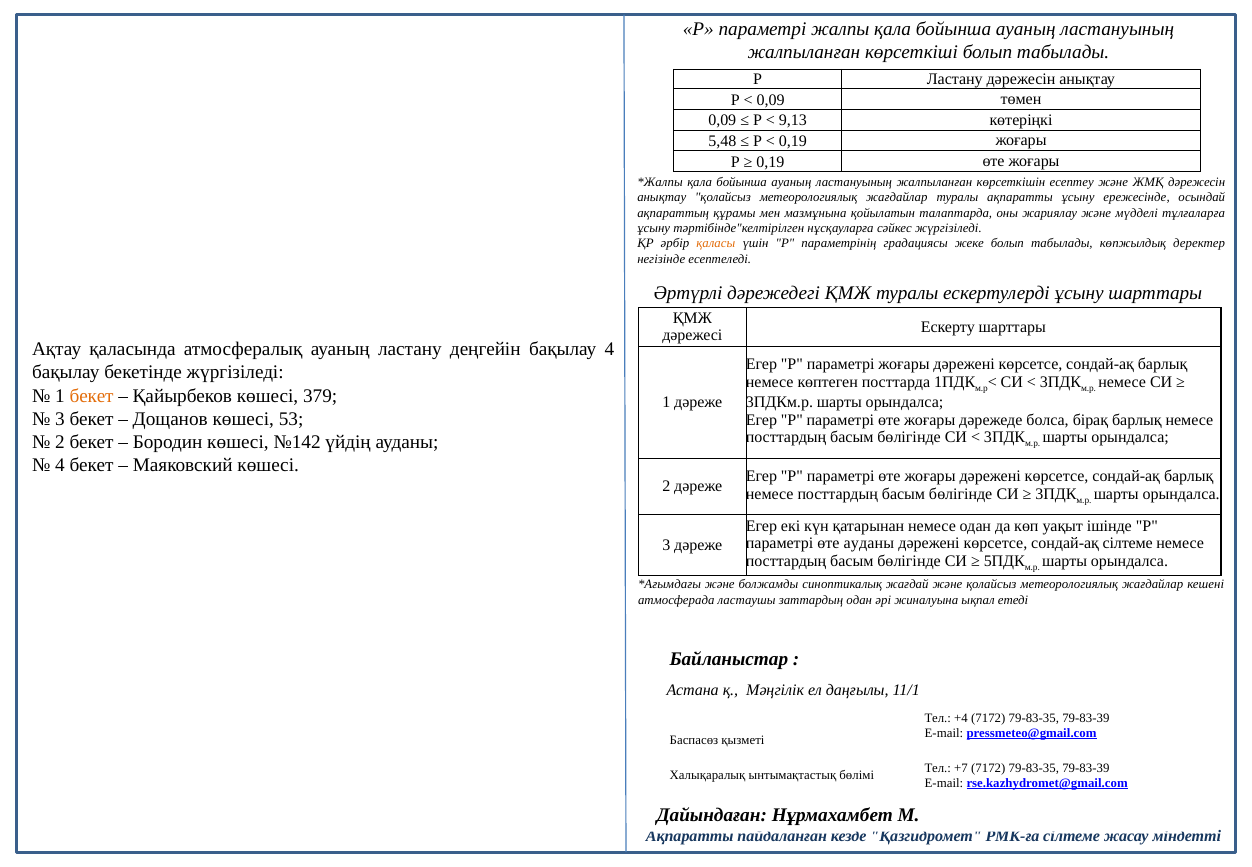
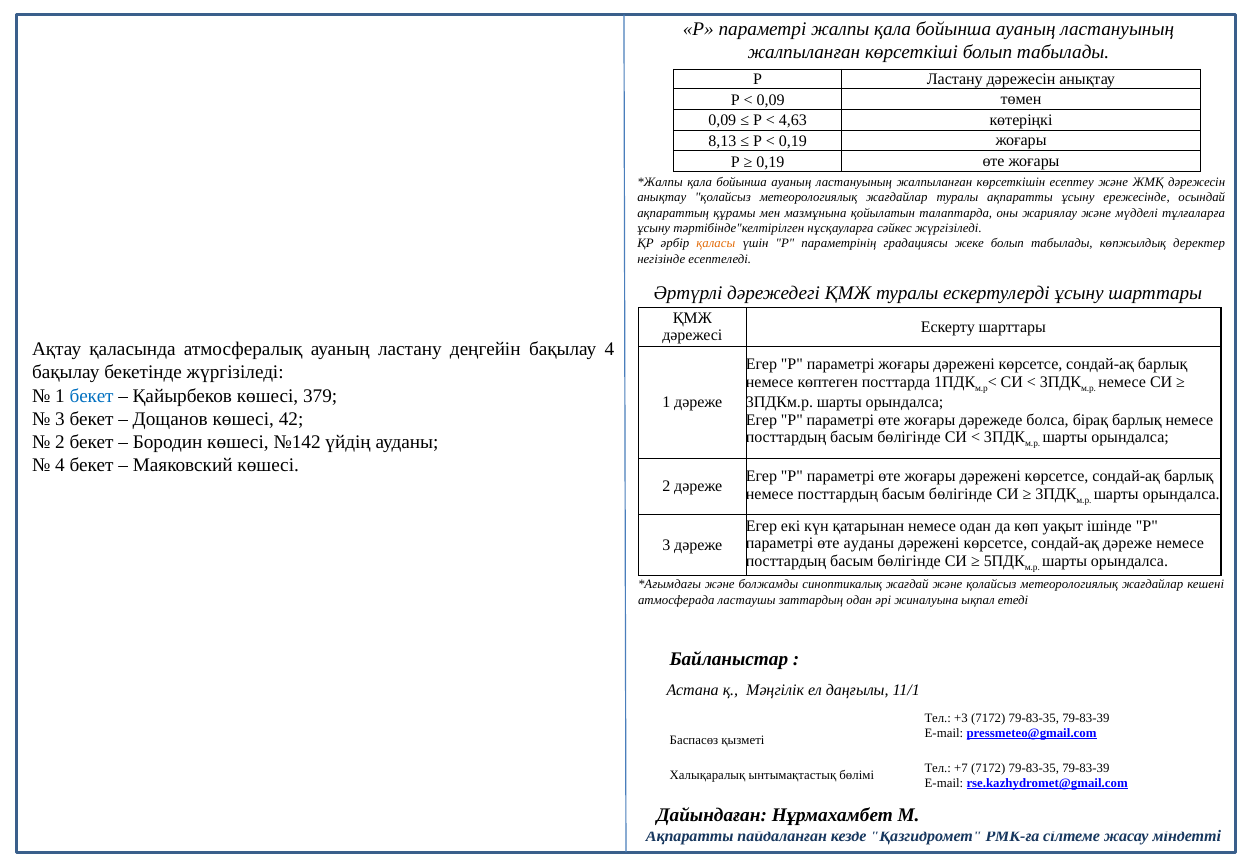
9,13: 9,13 -> 4,63
5,48: 5,48 -> 8,13
бекет at (92, 396) colour: orange -> blue
53: 53 -> 42
сондай-ақ сілтеме: сілтеме -> дәреже
+4: +4 -> +3
